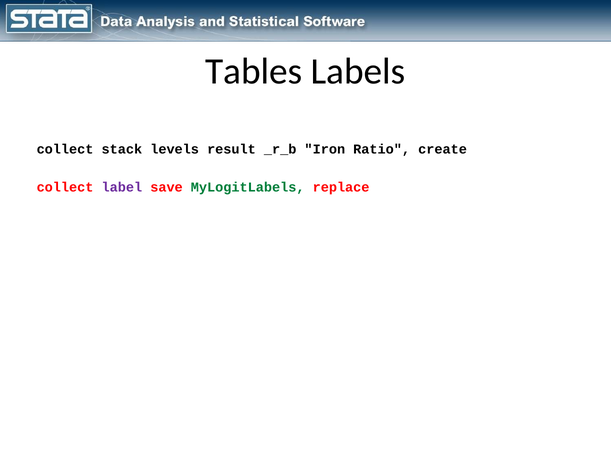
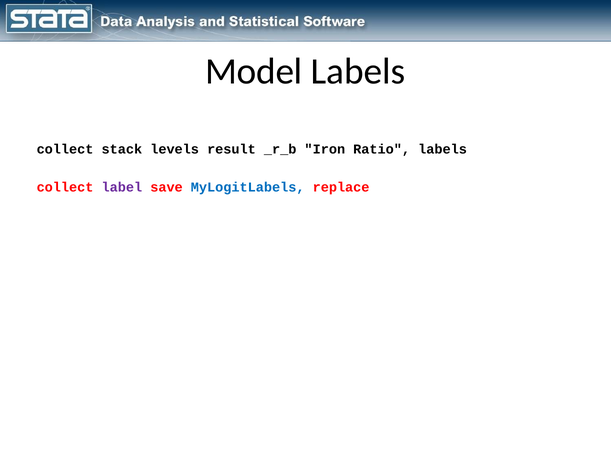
Tables: Tables -> Model
Ratio create: create -> labels
MyLogitLabels colour: green -> blue
